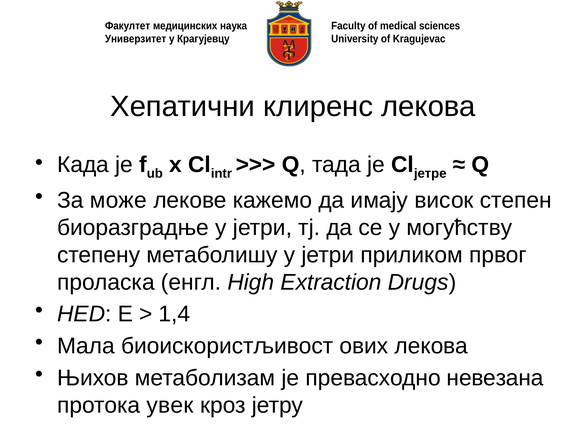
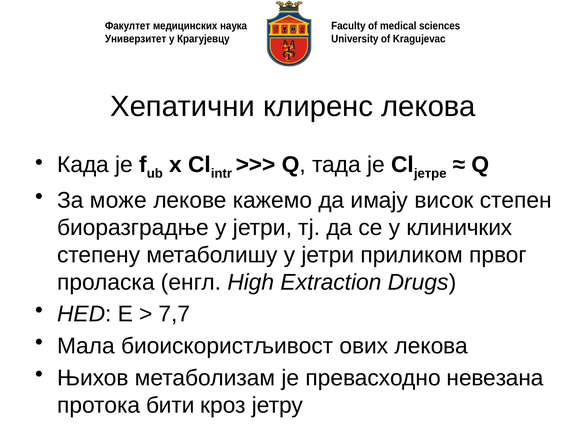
могућству: могућству -> клиничких
1,4: 1,4 -> 7,7
увек: увек -> бити
